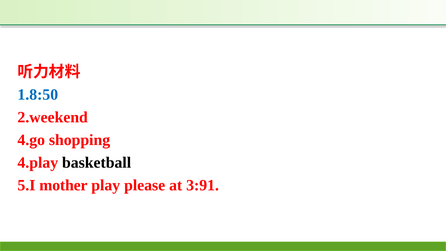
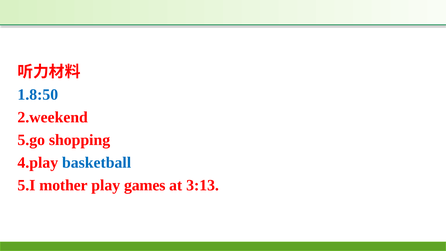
4.go: 4.go -> 5.go
basketball colour: black -> blue
please: please -> games
3:91: 3:91 -> 3:13
